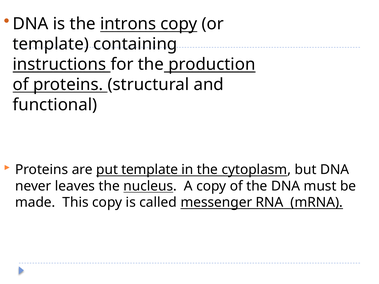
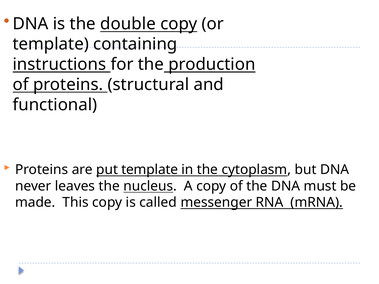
introns: introns -> double
